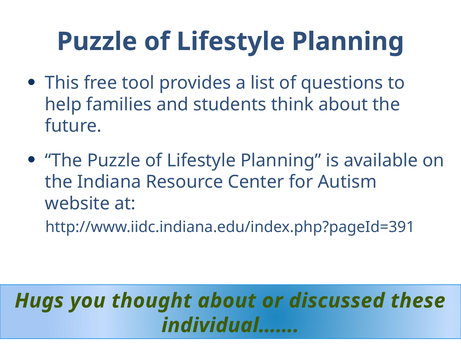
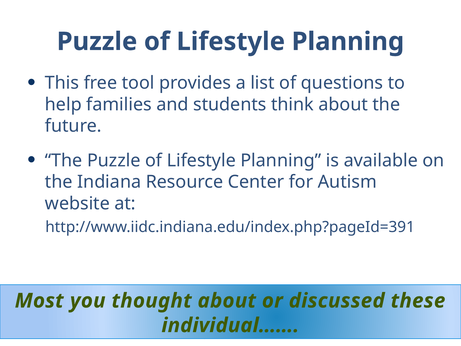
Hugs: Hugs -> Most
